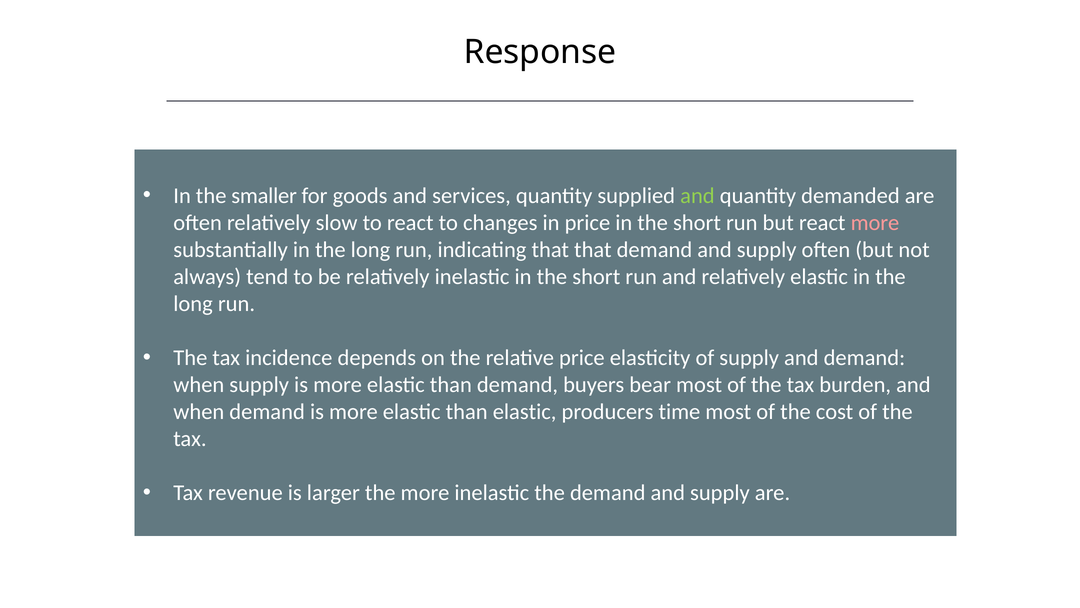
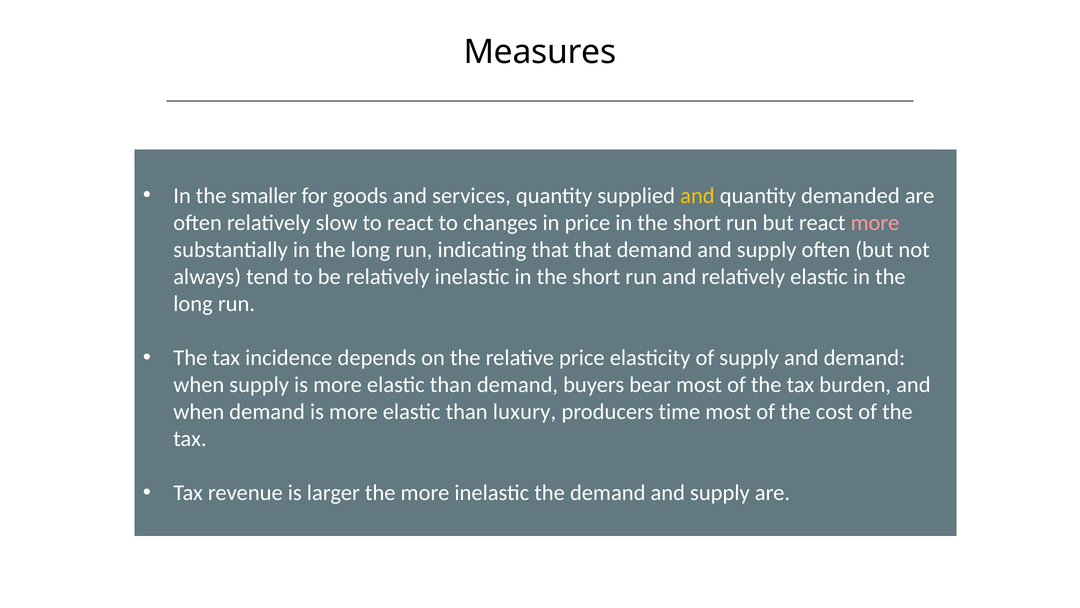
Response: Response -> Measures
and at (697, 196) colour: light green -> yellow
than elastic: elastic -> luxury
